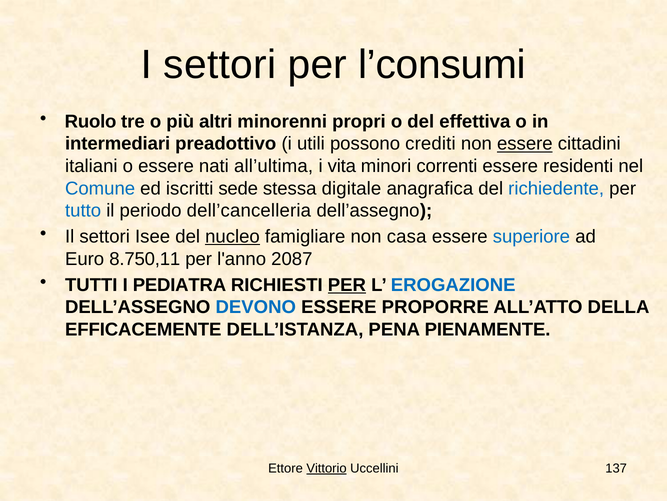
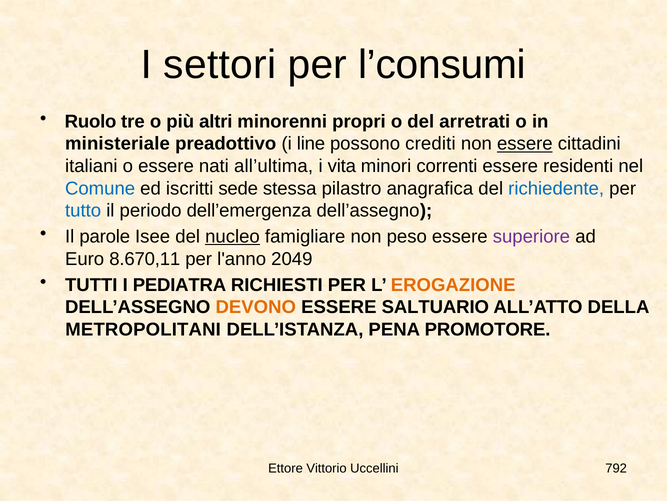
effettiva: effettiva -> arretrati
intermediari: intermediari -> ministeriale
utili: utili -> line
digitale: digitale -> pilastro
dell’cancelleria: dell’cancelleria -> dell’emergenza
Il settori: settori -> parole
casa: casa -> peso
superiore colour: blue -> purple
8.750,11: 8.750,11 -> 8.670,11
2087: 2087 -> 2049
PER at (347, 284) underline: present -> none
EROGAZIONE colour: blue -> orange
DEVONO colour: blue -> orange
PROPORRE: PROPORRE -> SALTUARIO
EFFICACEMENTE: EFFICACEMENTE -> METROPOLITANI
PIENAMENTE: PIENAMENTE -> PROMOTORE
Vittorio underline: present -> none
137: 137 -> 792
